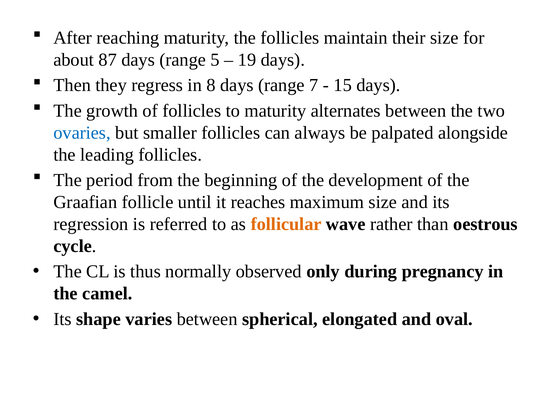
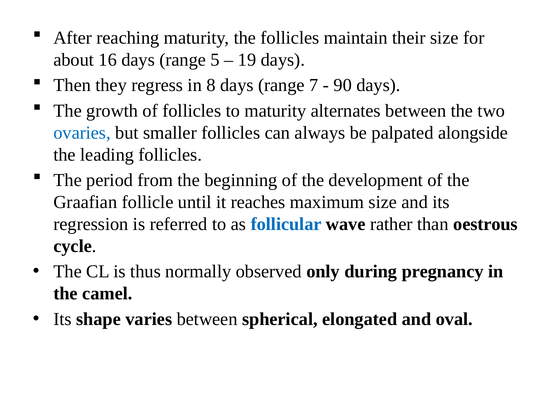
87: 87 -> 16
15: 15 -> 90
follicular colour: orange -> blue
